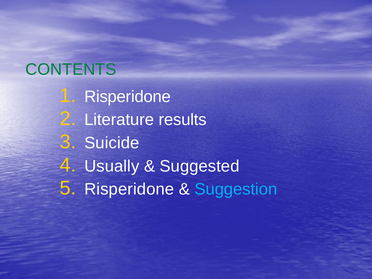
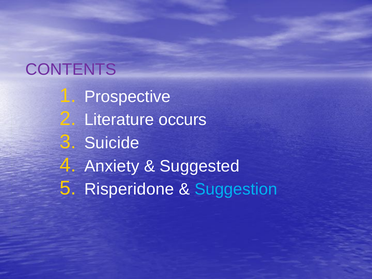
CONTENTS colour: green -> purple
Risperidone at (128, 97): Risperidone -> Prospective
results: results -> occurs
Usually: Usually -> Anxiety
